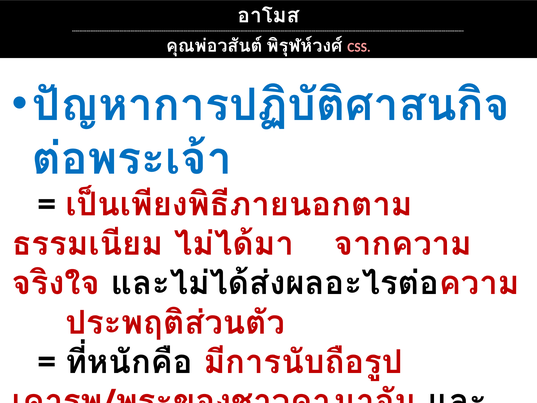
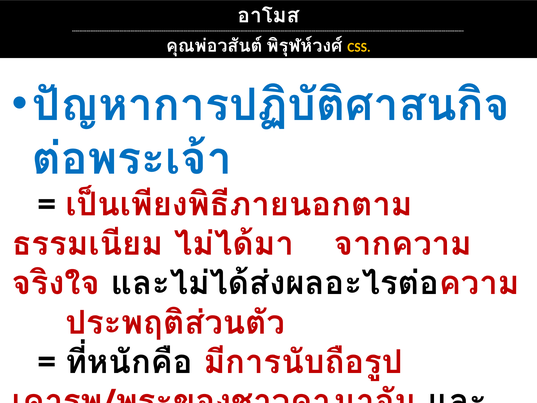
CSS colour: pink -> yellow
